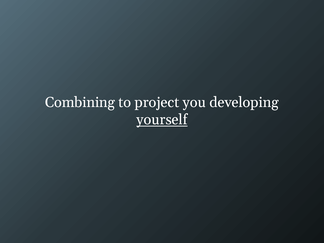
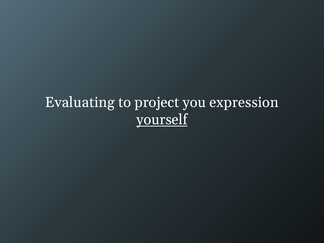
Combining: Combining -> Evaluating
developing: developing -> expression
